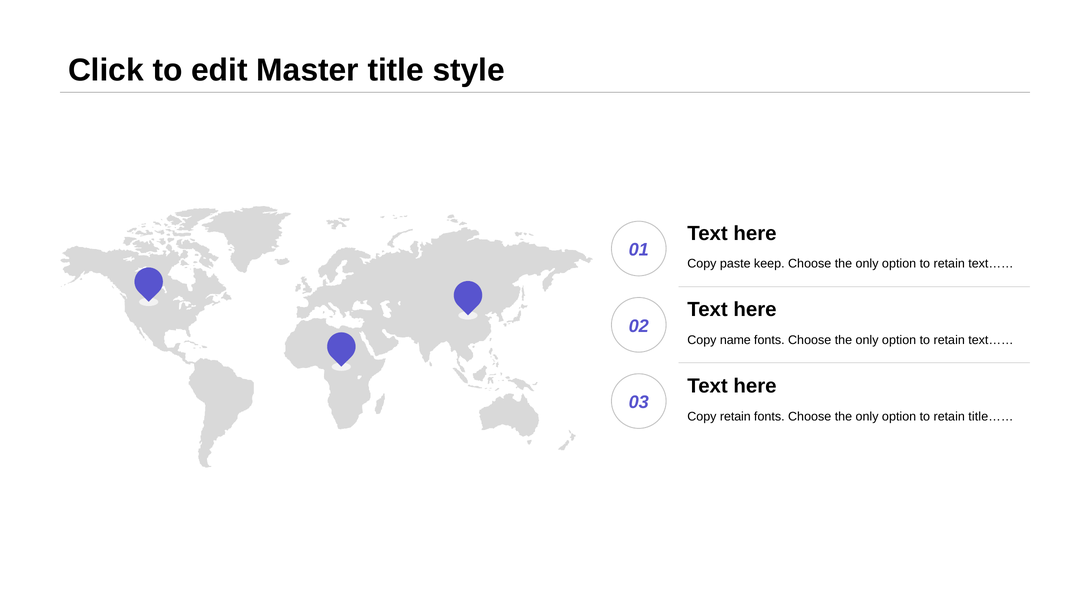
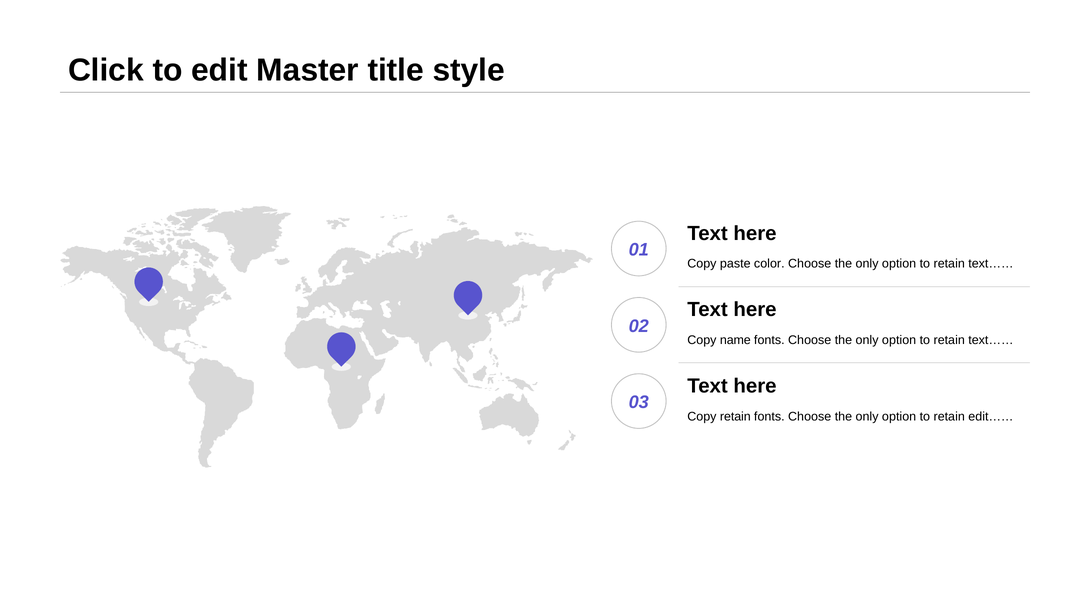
keep: keep -> color
title……: title…… -> edit……
